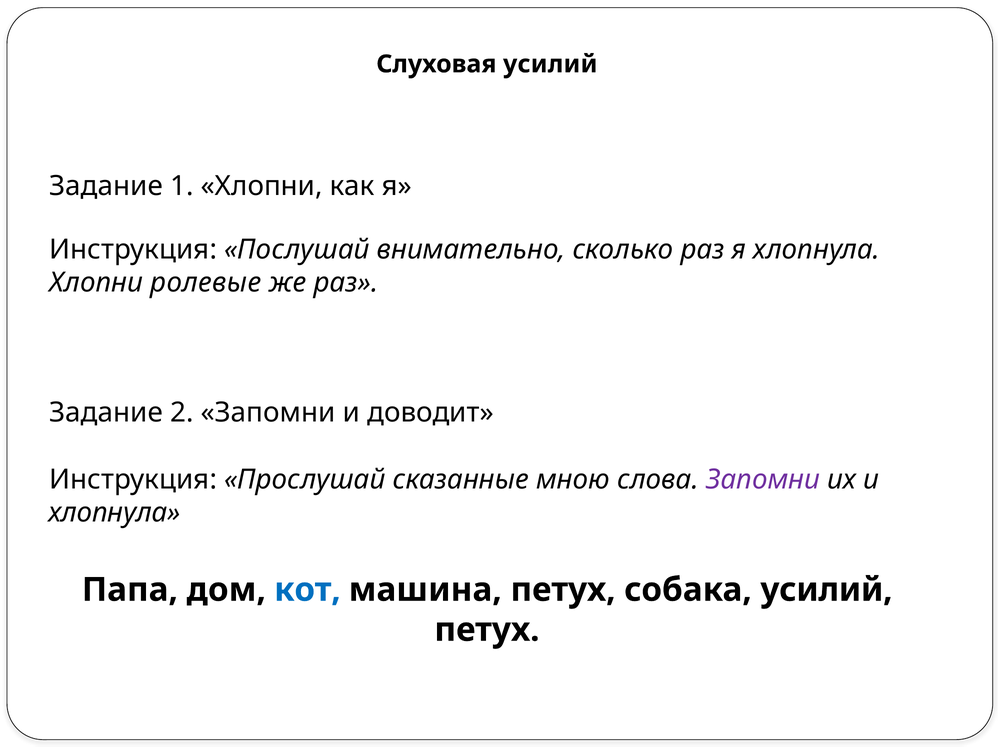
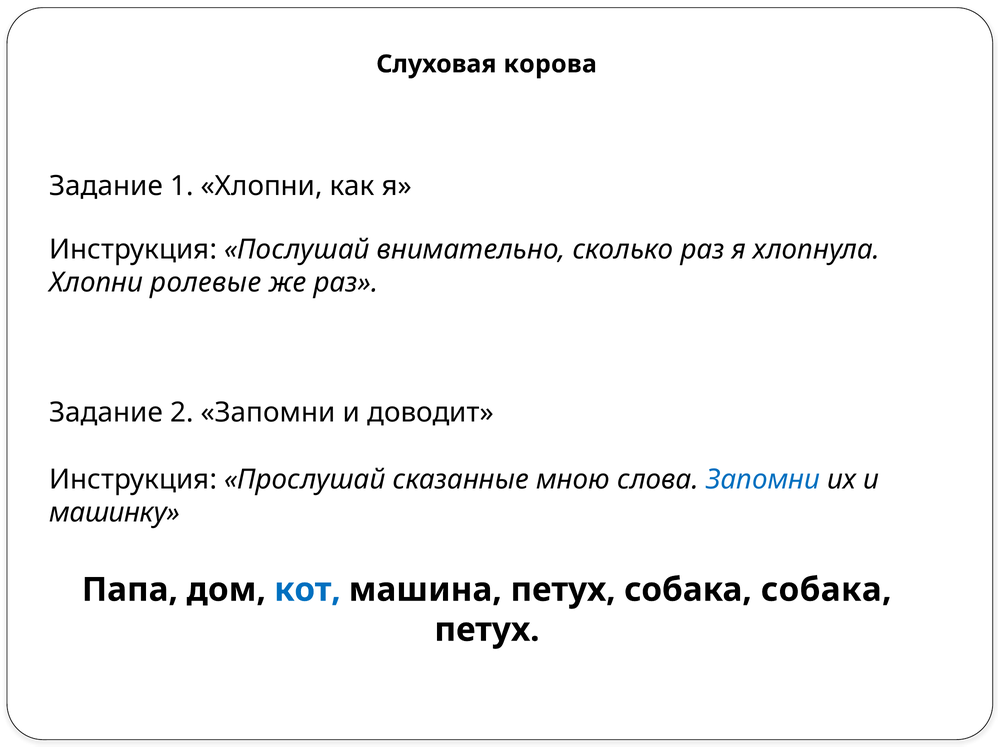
Слуховая усилий: усилий -> корова
Запомни at (763, 479) colour: purple -> blue
хлопнула at (115, 513): хлопнула -> машинку
собака усилий: усилий -> собака
